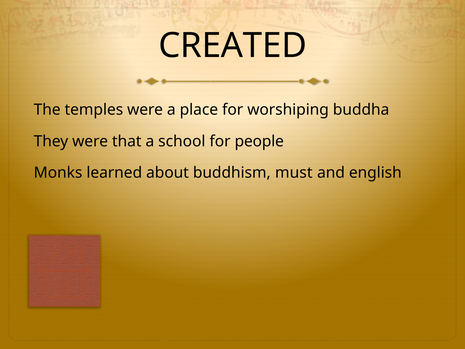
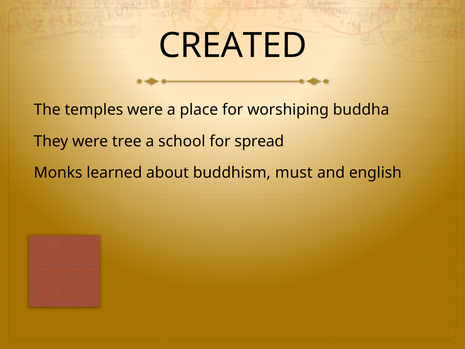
that: that -> tree
people: people -> spread
